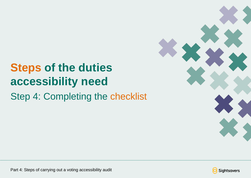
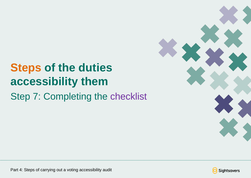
need: need -> them
Step 4: 4 -> 7
checklist colour: orange -> purple
